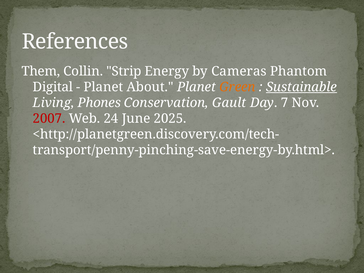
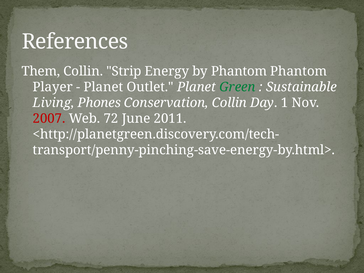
by Cameras: Cameras -> Phantom
Digital: Digital -> Player
About: About -> Outlet
Green colour: orange -> green
Sustainable underline: present -> none
Conservation Gault: Gault -> Collin
7: 7 -> 1
24: 24 -> 72
2025: 2025 -> 2011
